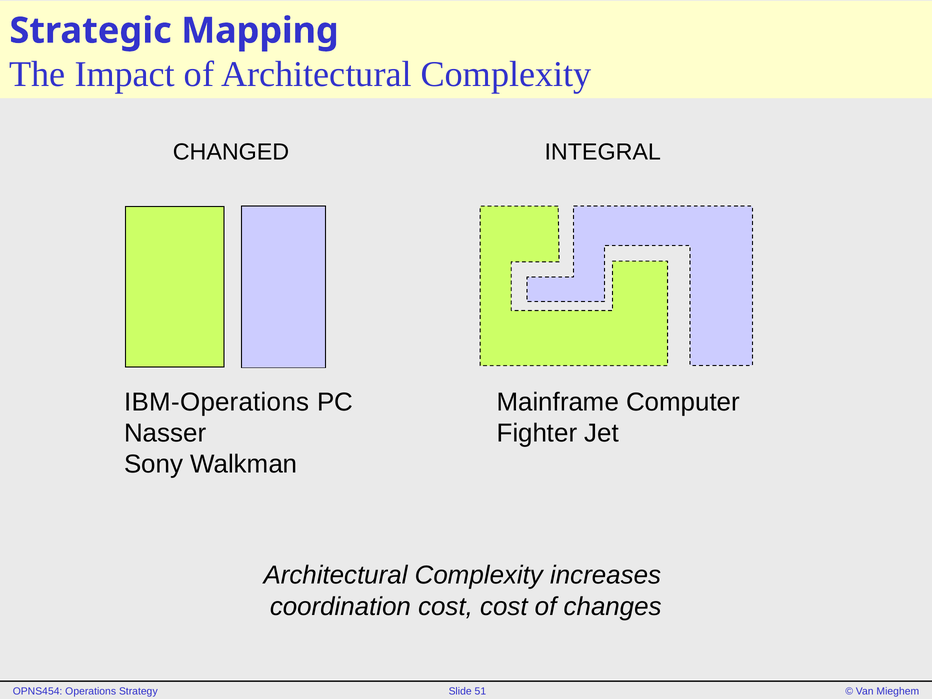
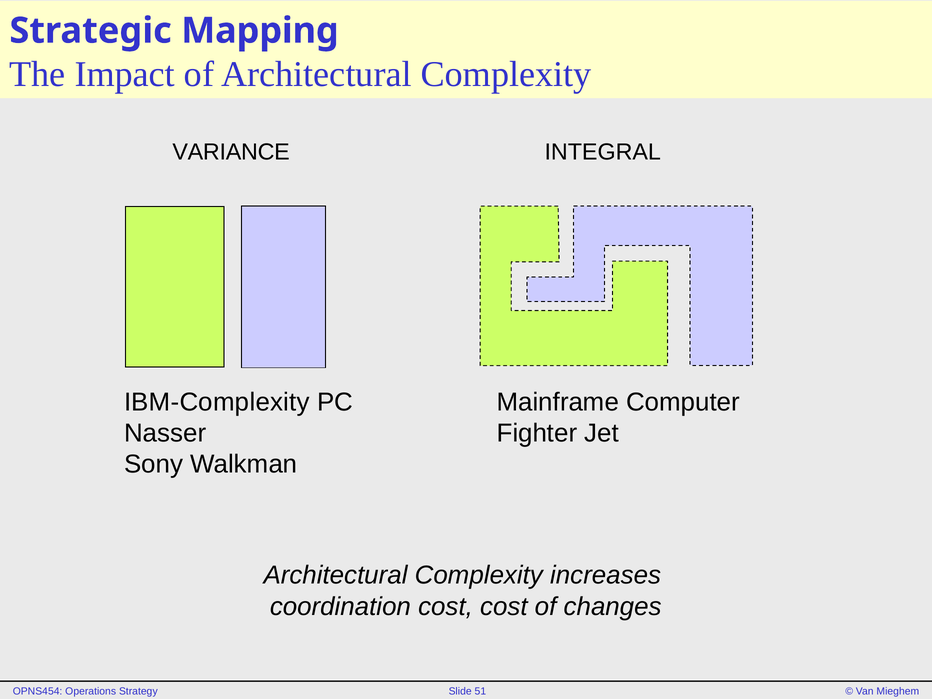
CHANGED: CHANGED -> VARIANCE
IBM-Operations: IBM-Operations -> IBM-Complexity
